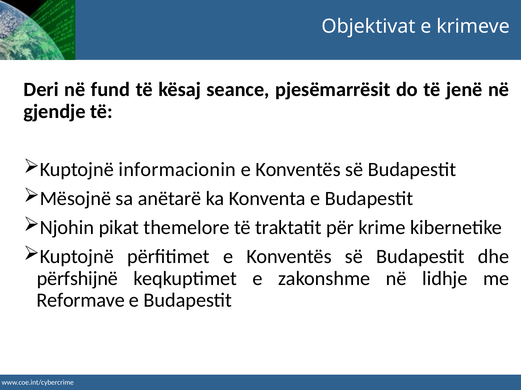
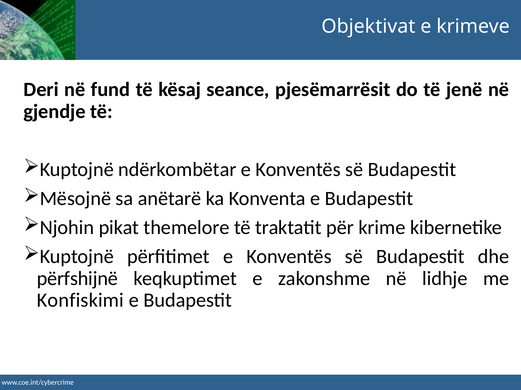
informacionin: informacionin -> ndërkombëtar
Reformave: Reformave -> Konfiskimi
